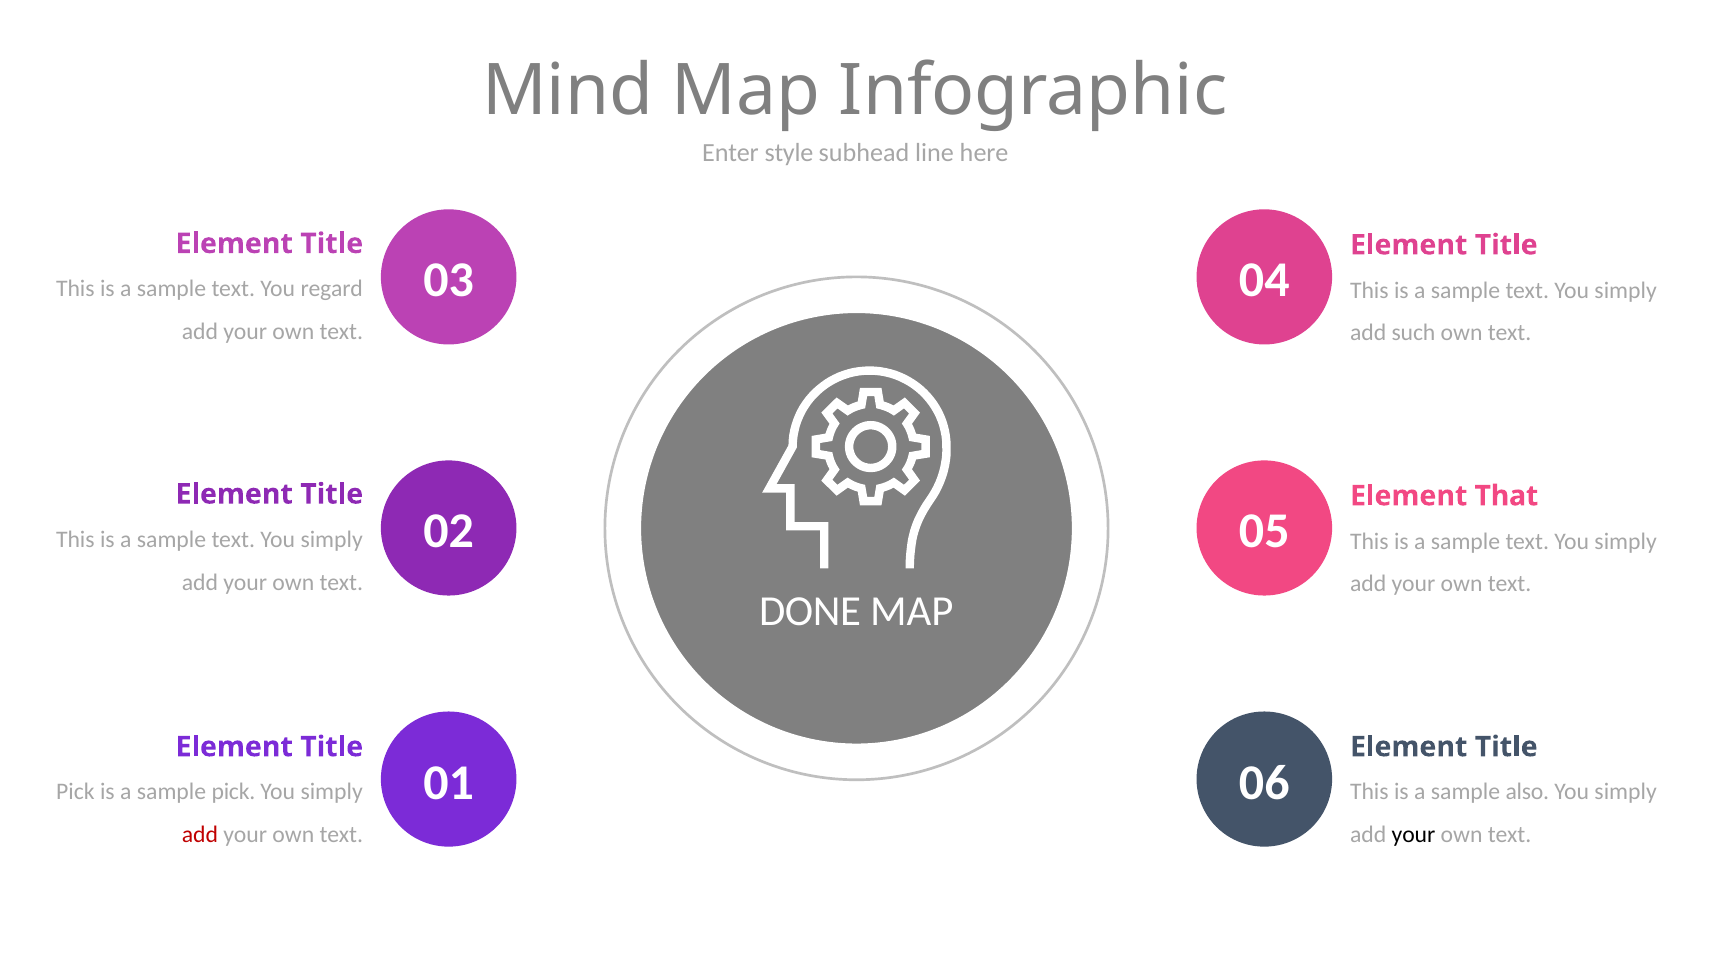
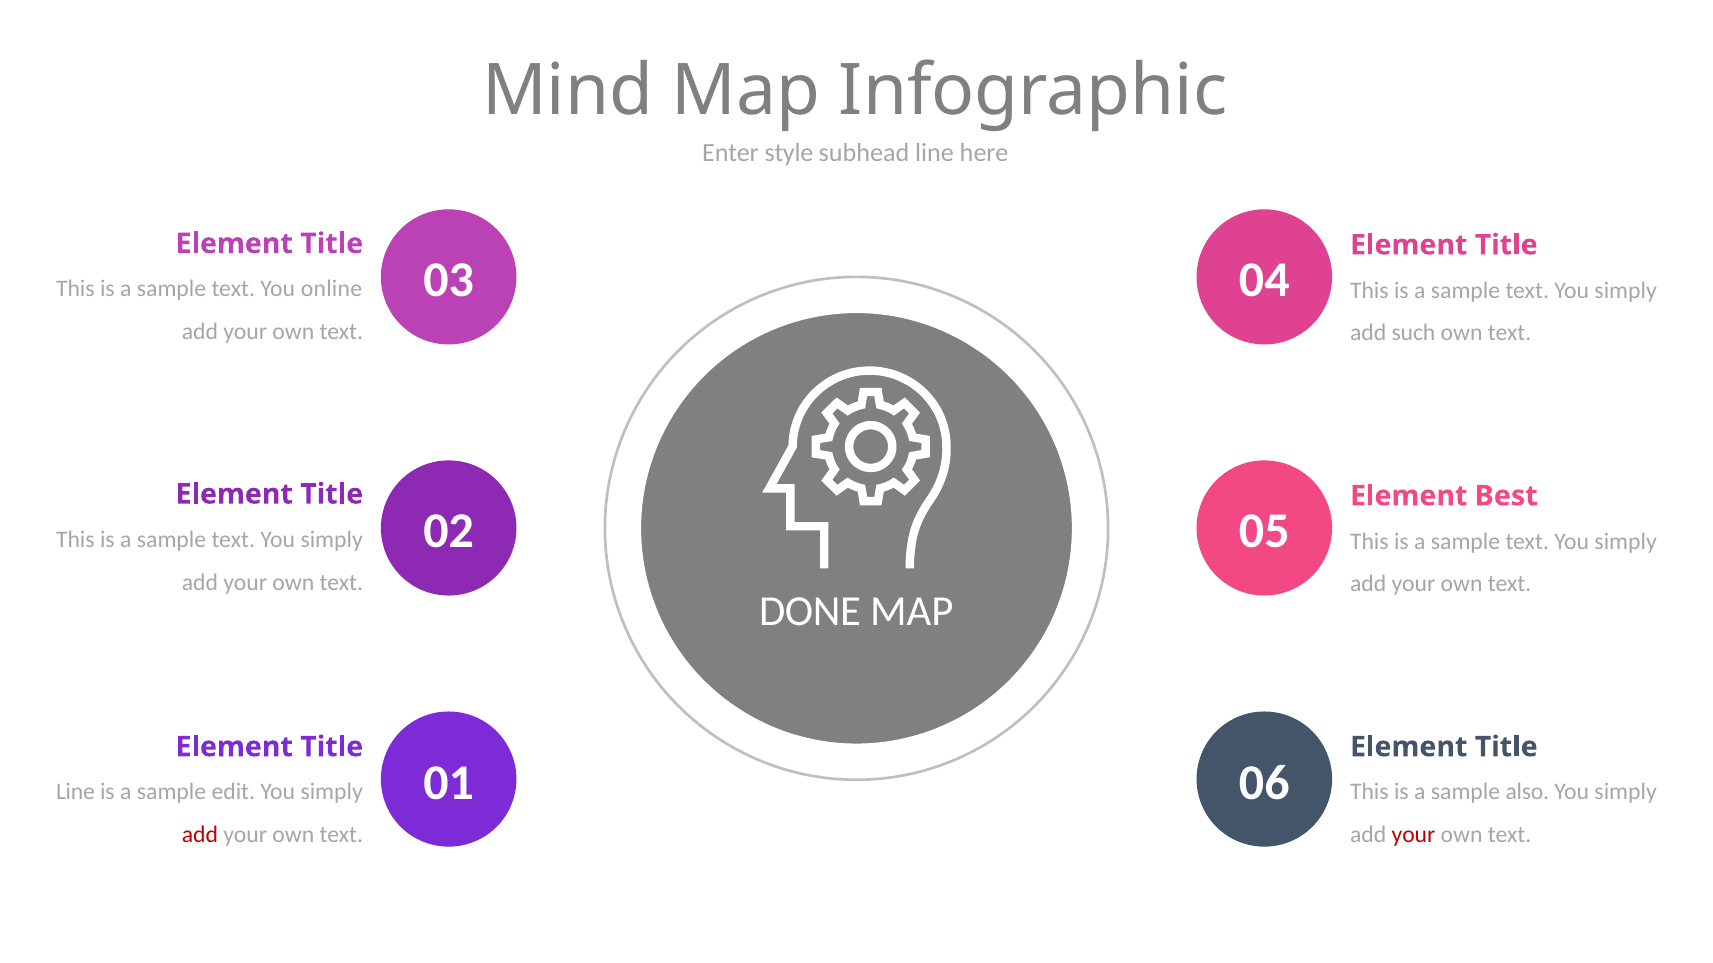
regard: regard -> online
That: That -> Best
Pick at (75, 793): Pick -> Line
sample pick: pick -> edit
your at (1413, 835) colour: black -> red
